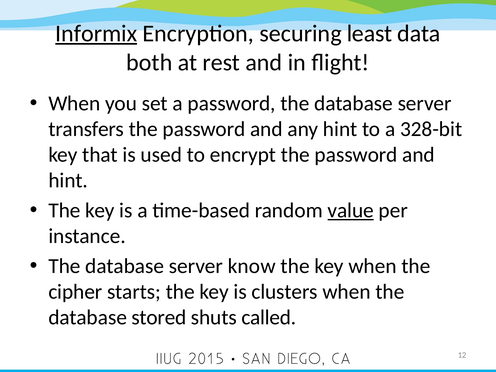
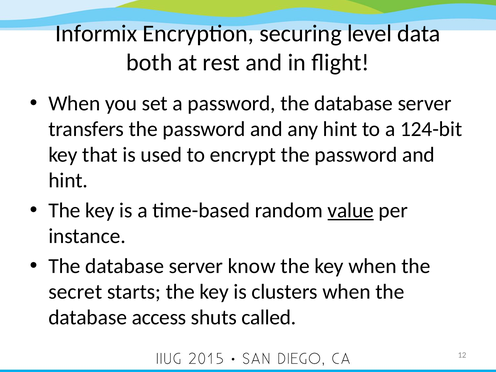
Informix underline: present -> none
least: least -> level
328-bit: 328-bit -> 124-bit
cipher: cipher -> secret
stored: stored -> access
